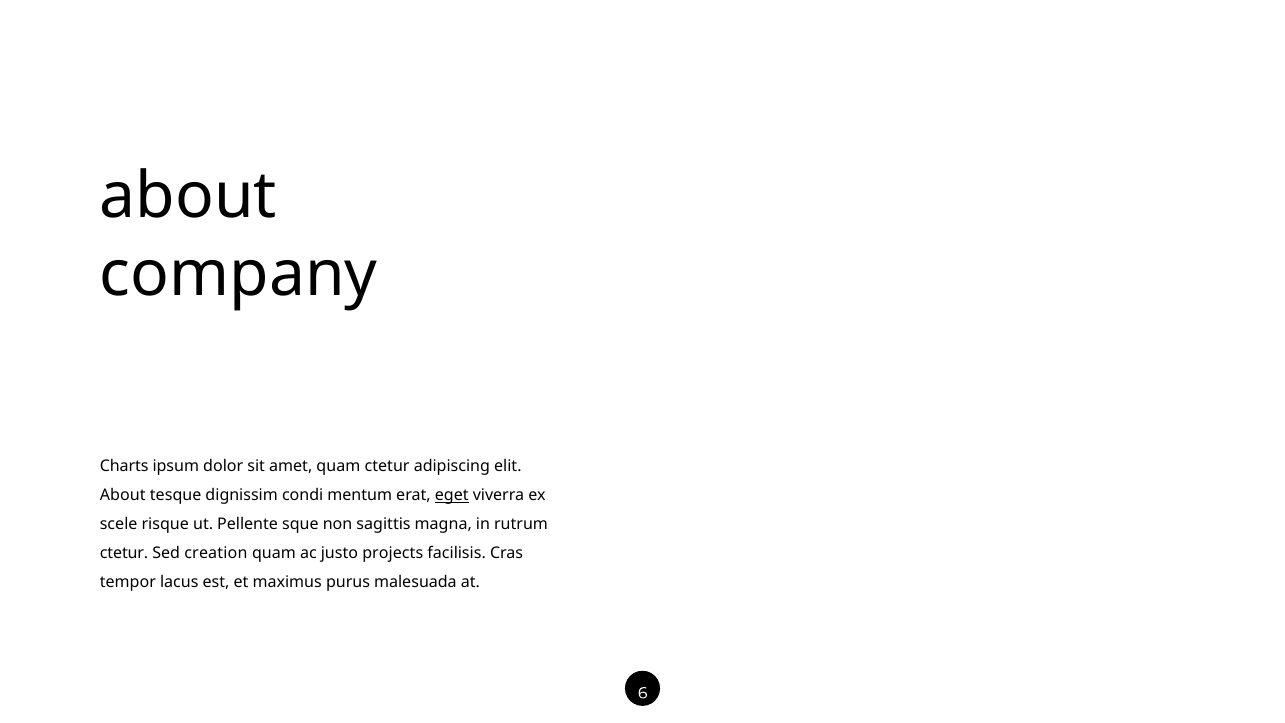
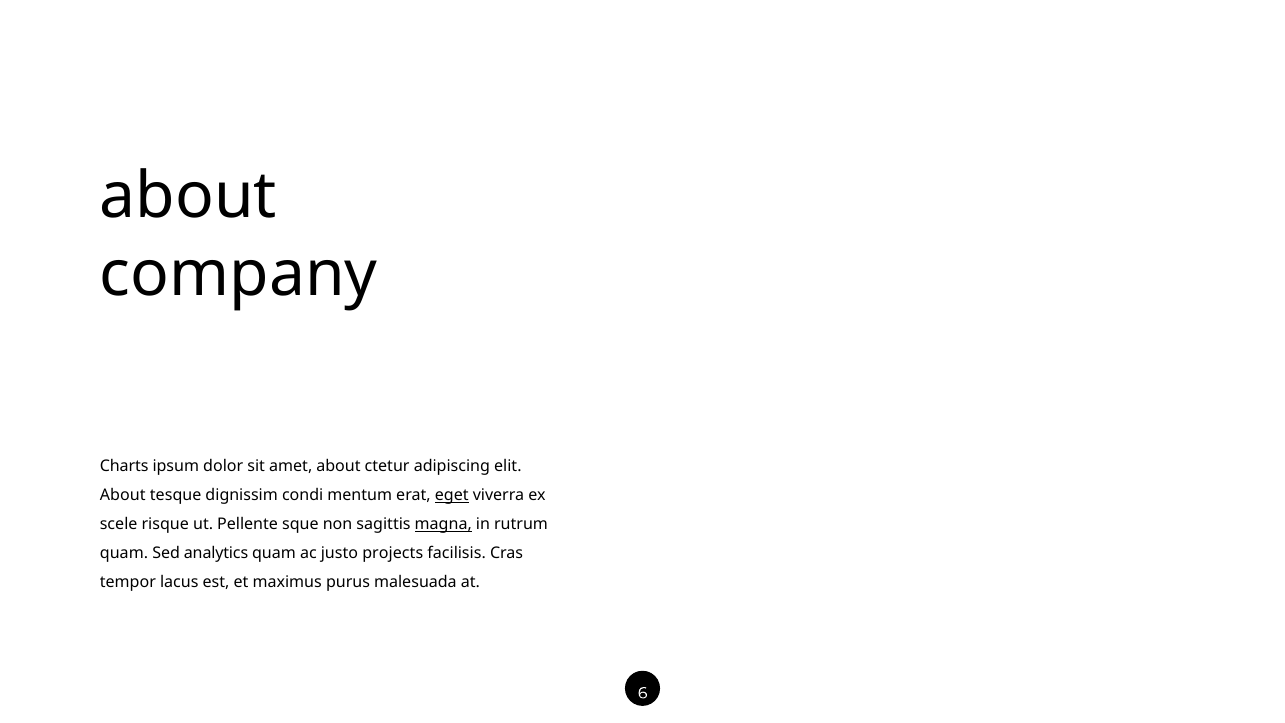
amet quam: quam -> about
magna underline: none -> present
ctetur at (124, 553): ctetur -> quam
creation: creation -> analytics
